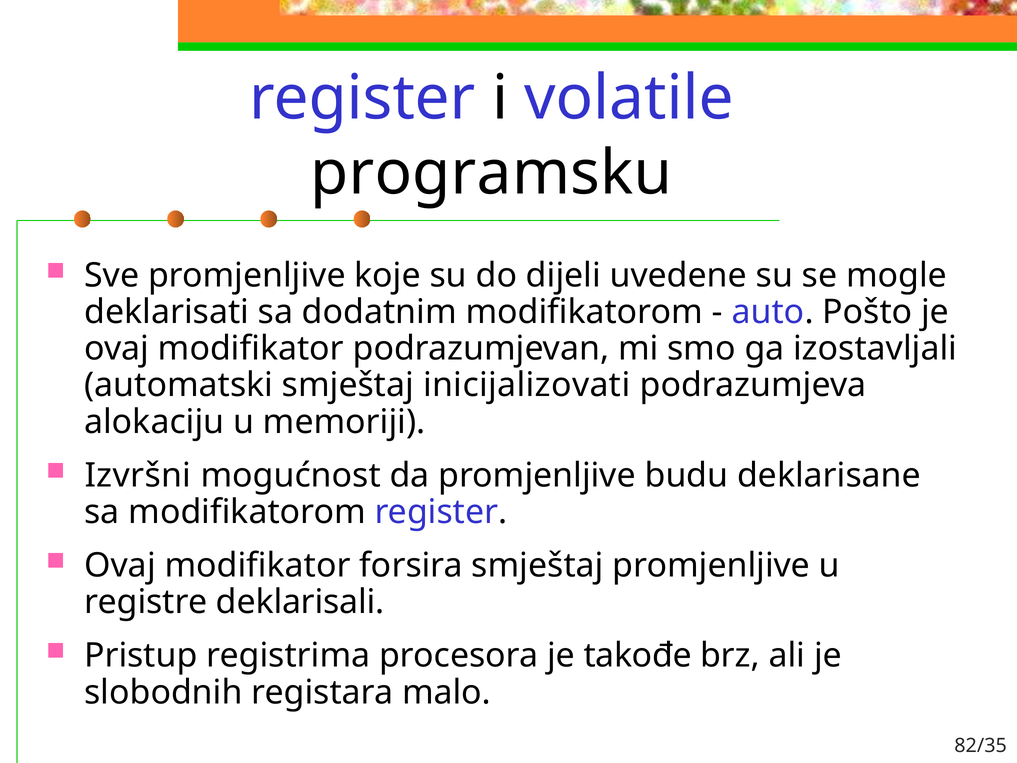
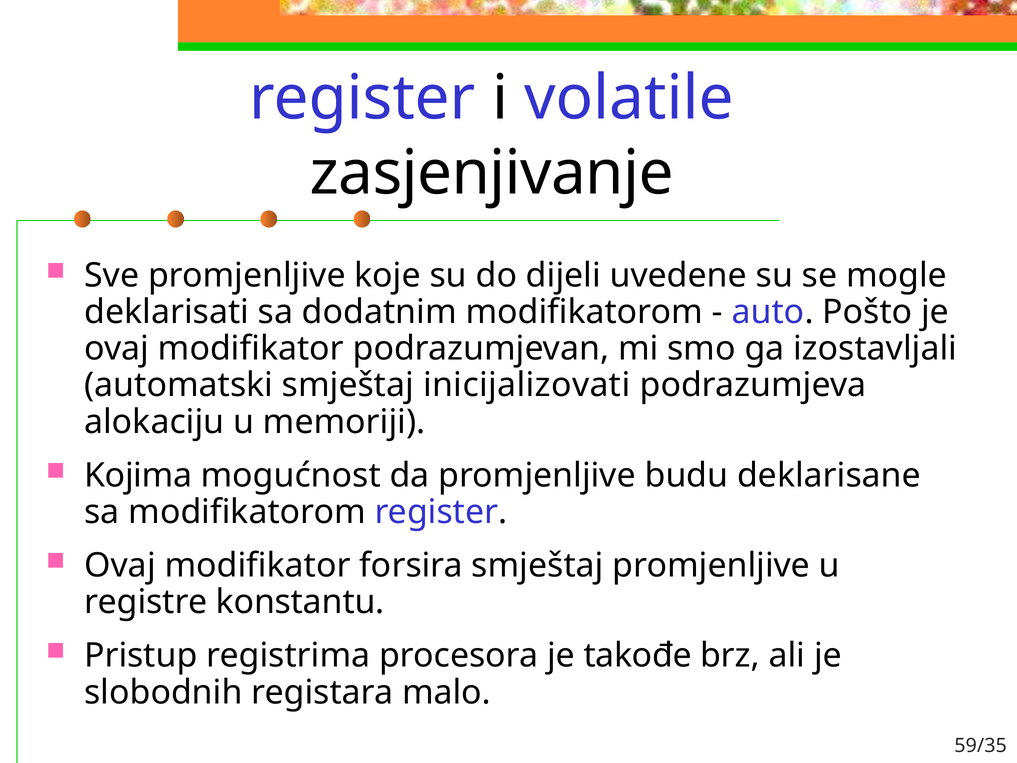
programsku: programsku -> zasjenjivanje
Izvršni: Izvršni -> Kojima
deklarisali: deklarisali -> konstantu
82/35: 82/35 -> 59/35
